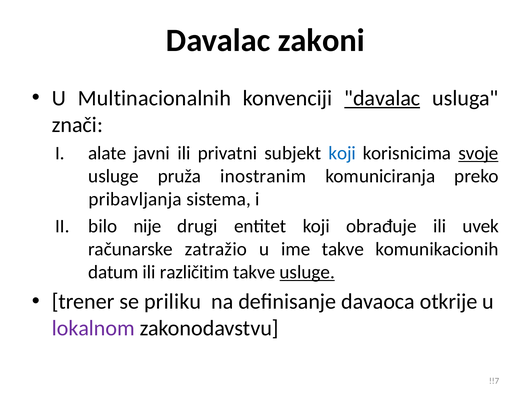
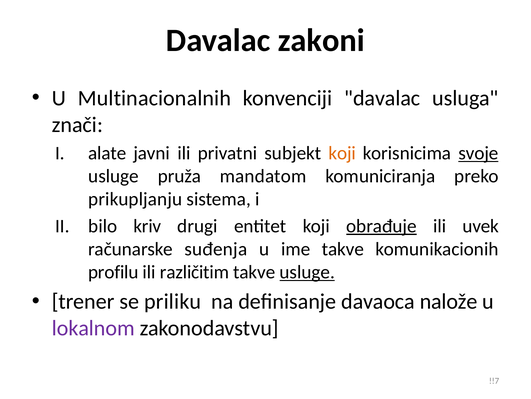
davalac at (382, 98) underline: present -> none
koji at (342, 153) colour: blue -> orange
inostranim: inostranim -> mandatom
pribavljanja: pribavljanja -> prikupljanju
nije: nije -> kriv
obrađuje underline: none -> present
zatražio: zatražio -> suđenja
datum: datum -> profilu
otkrije: otkrije -> nalože
